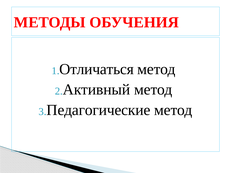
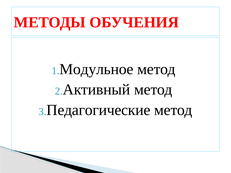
Отличаться: Отличаться -> Модульное
